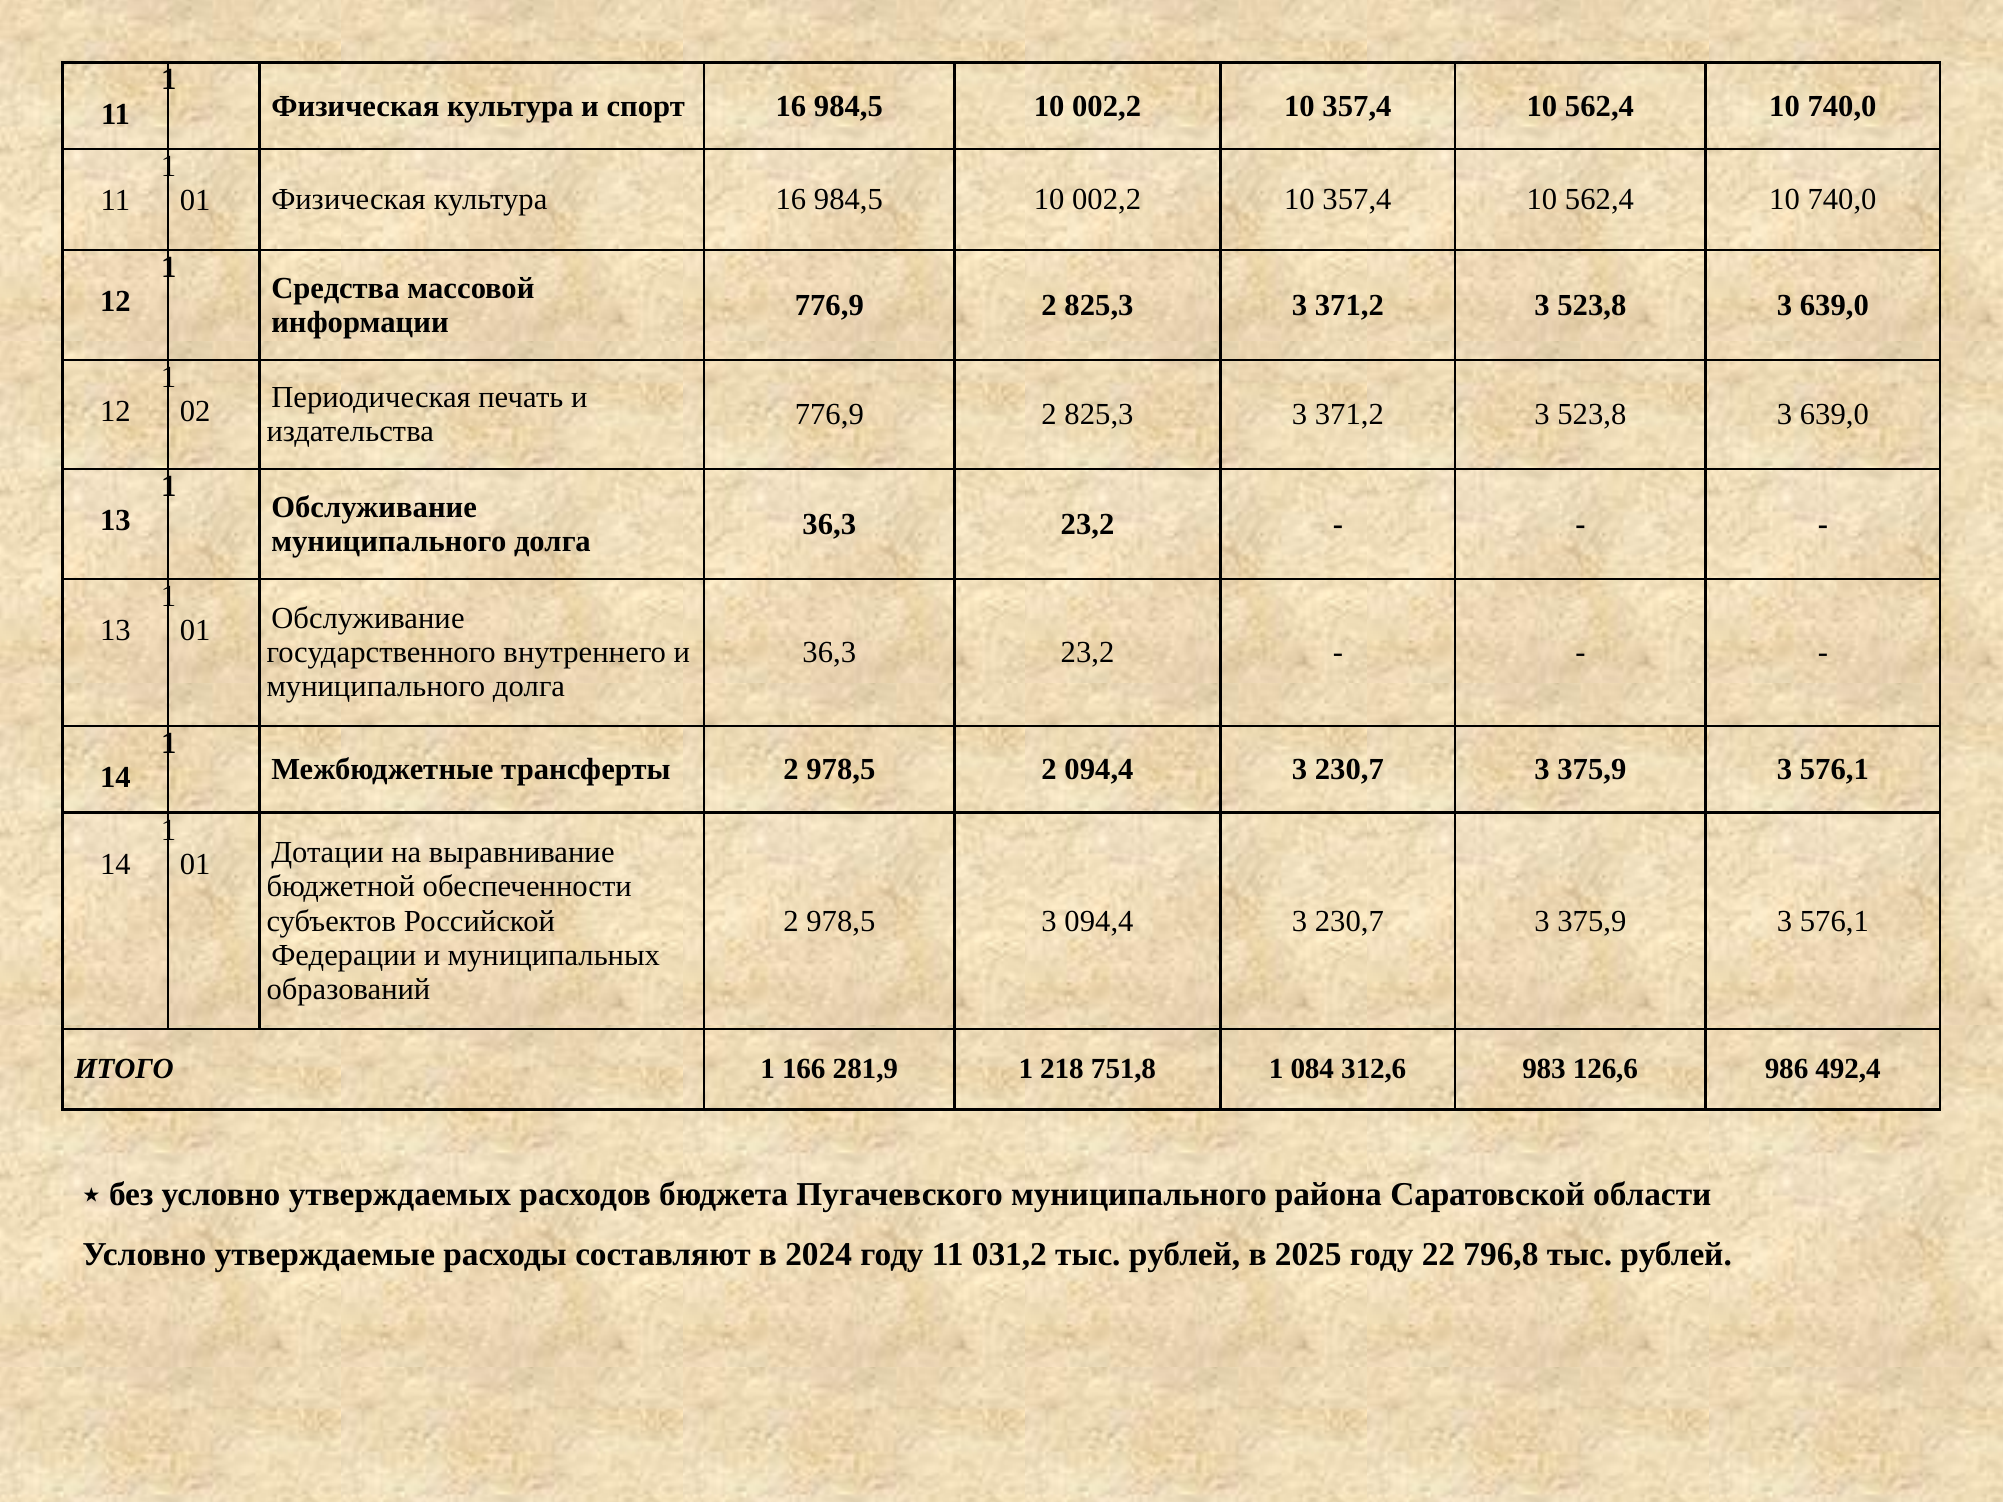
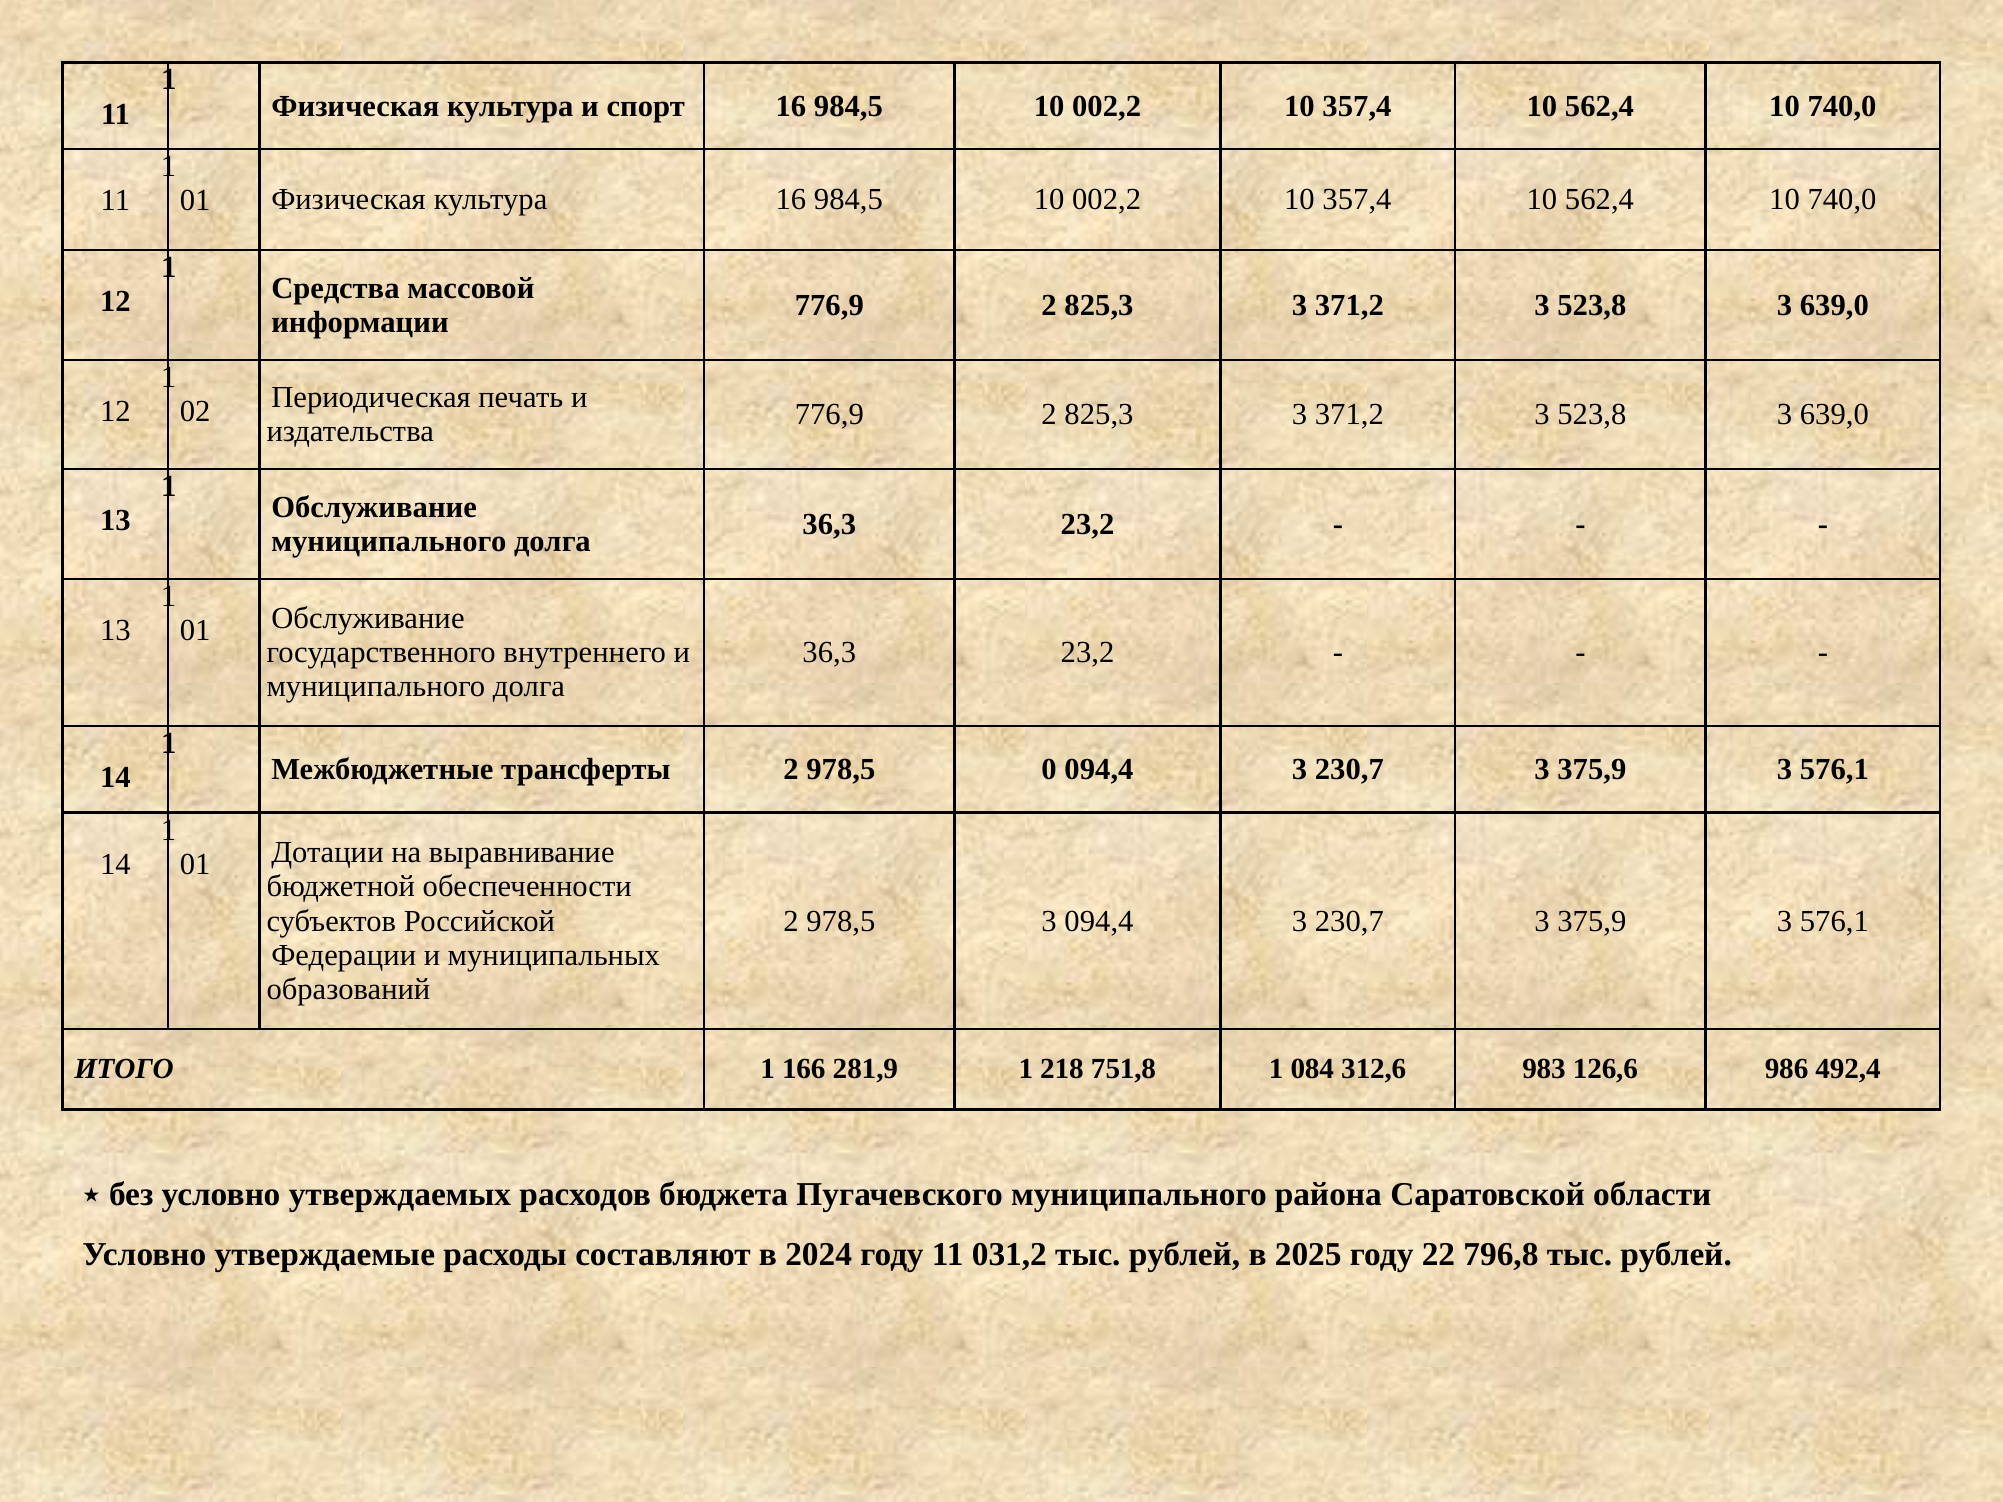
978,5 2: 2 -> 0
